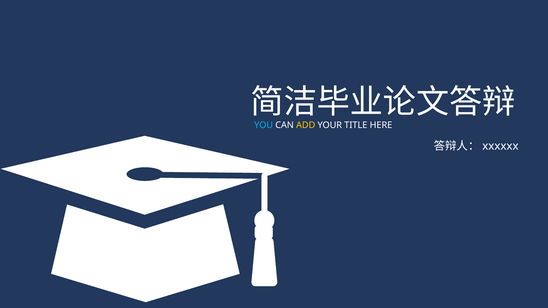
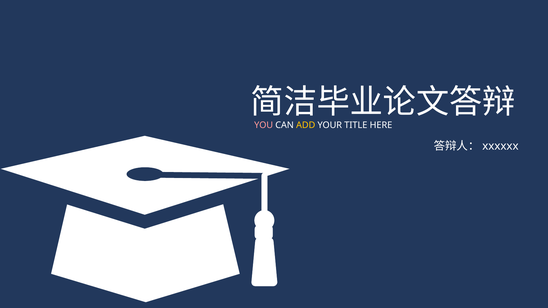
YOU colour: light blue -> pink
